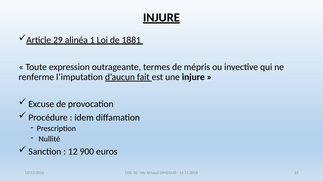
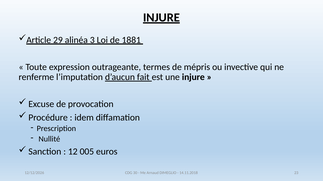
1: 1 -> 3
900: 900 -> 005
